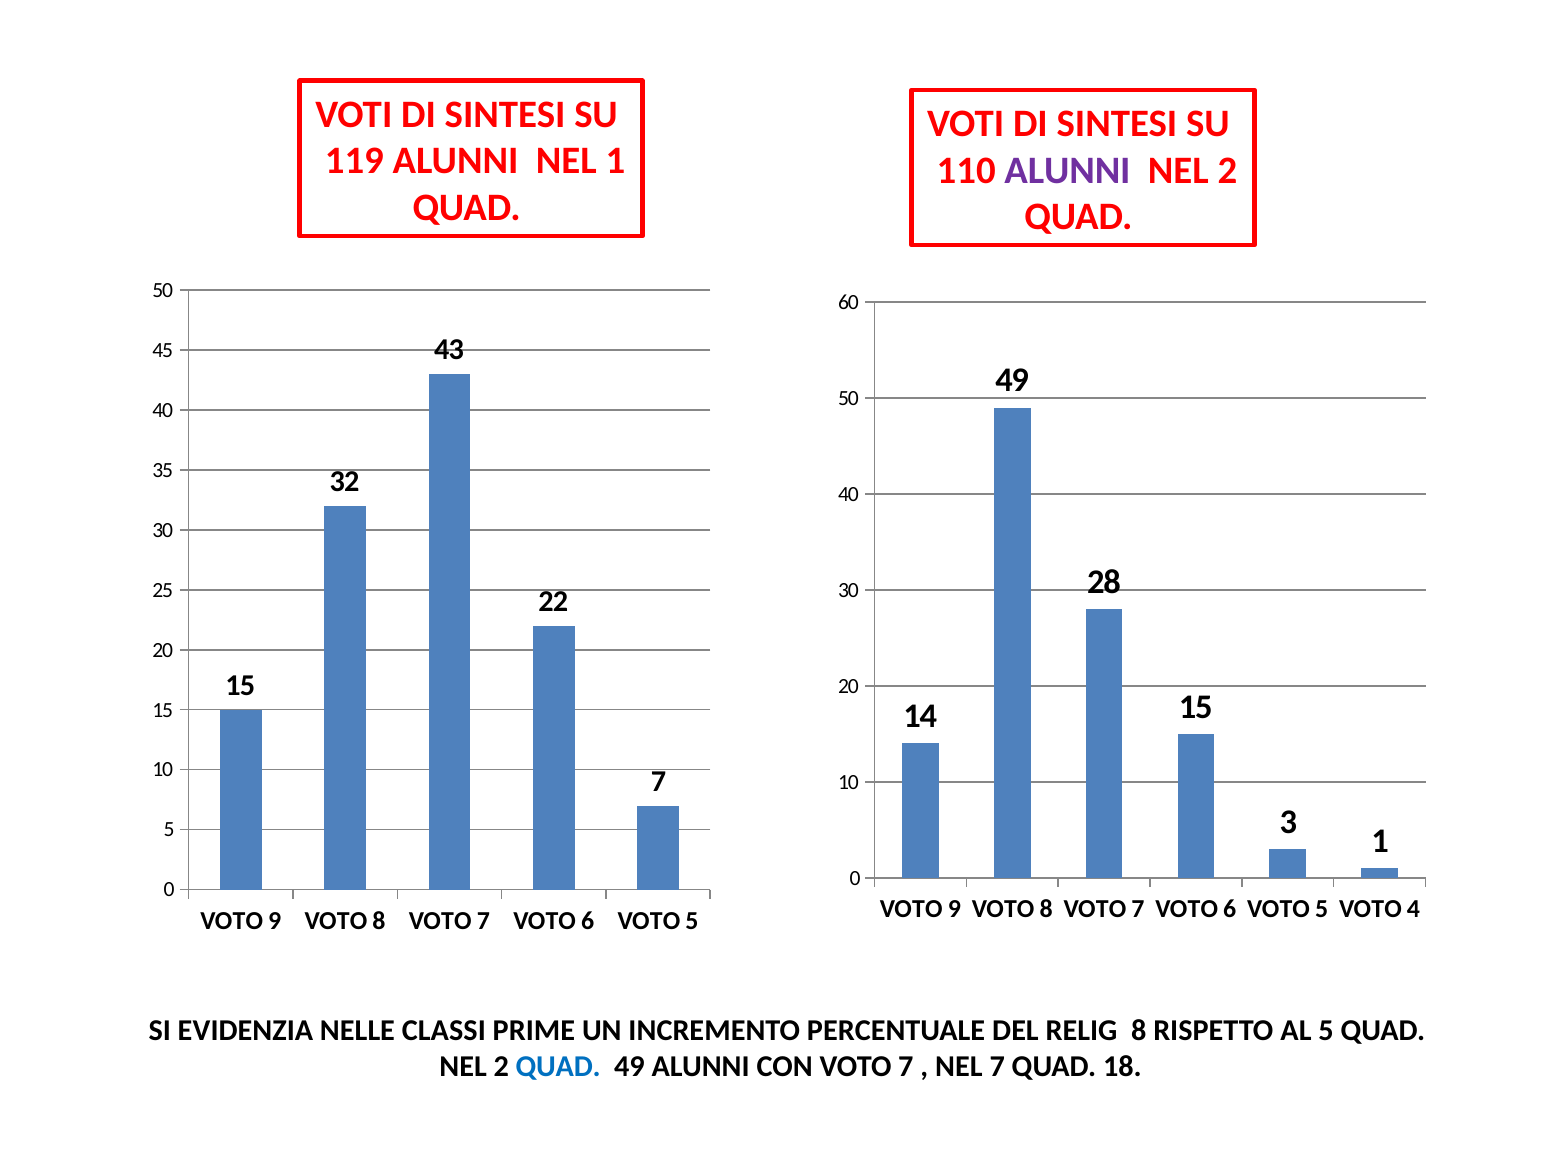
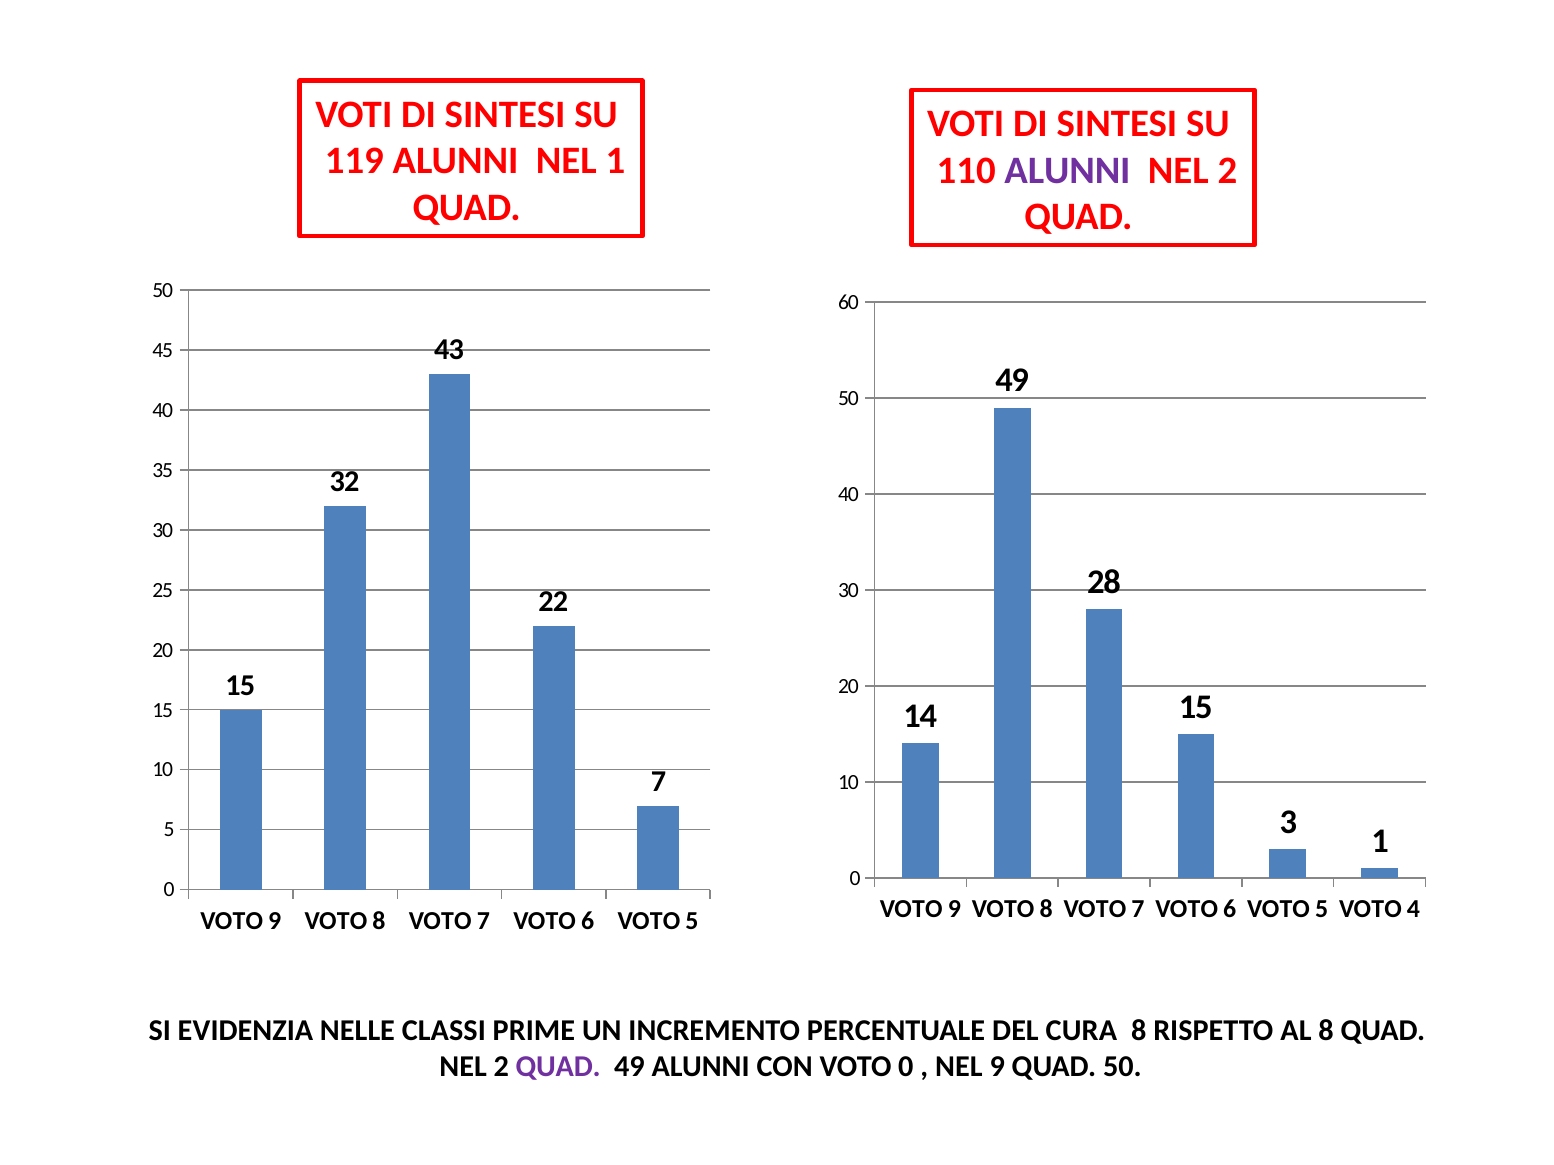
RELIG: RELIG -> CURA
AL 5: 5 -> 8
QUAD at (558, 1067) colour: blue -> purple
CON VOTO 7: 7 -> 0
NEL 7: 7 -> 9
QUAD 18: 18 -> 50
